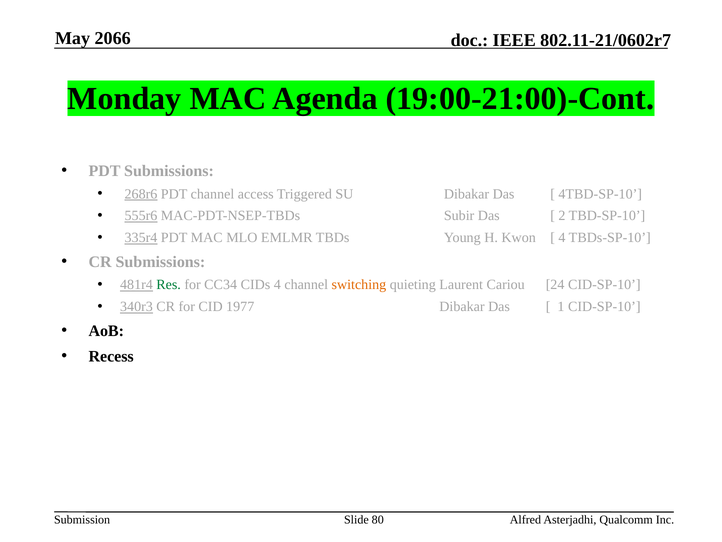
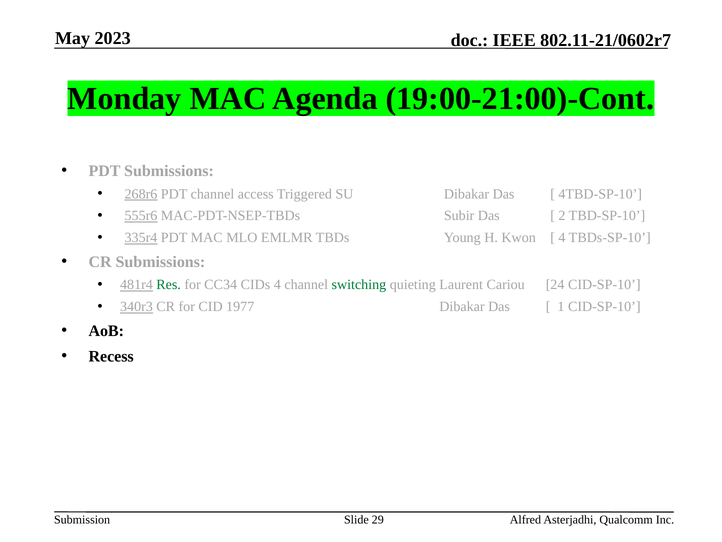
2066: 2066 -> 2023
switching colour: orange -> green
80: 80 -> 29
